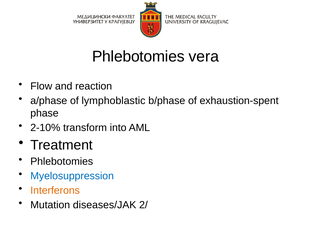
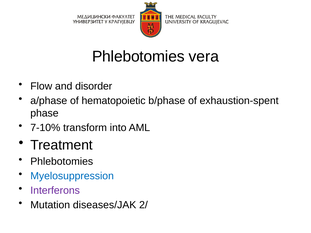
reaction: reaction -> disorder
lymphoblastic: lymphoblastic -> hematopoietic
2-10%: 2-10% -> 7-10%
Interferons colour: orange -> purple
